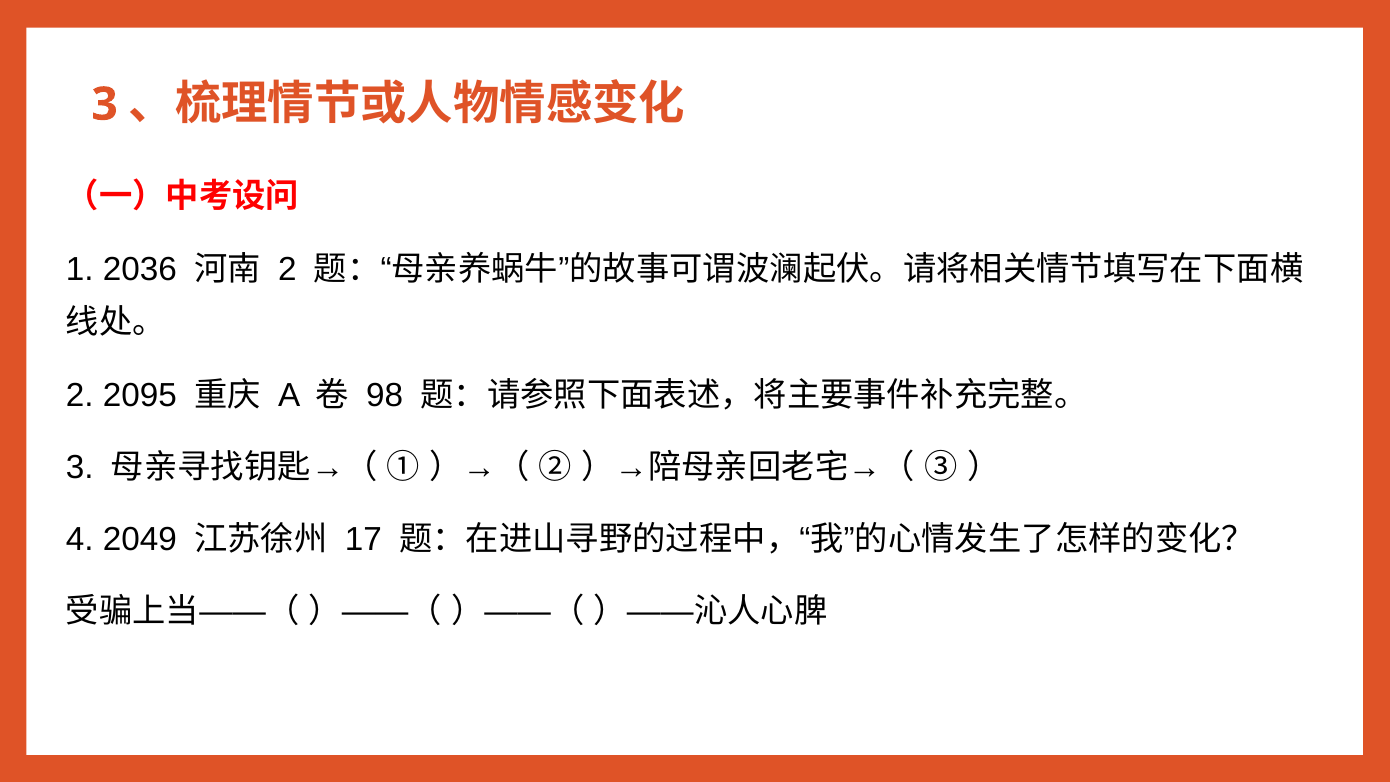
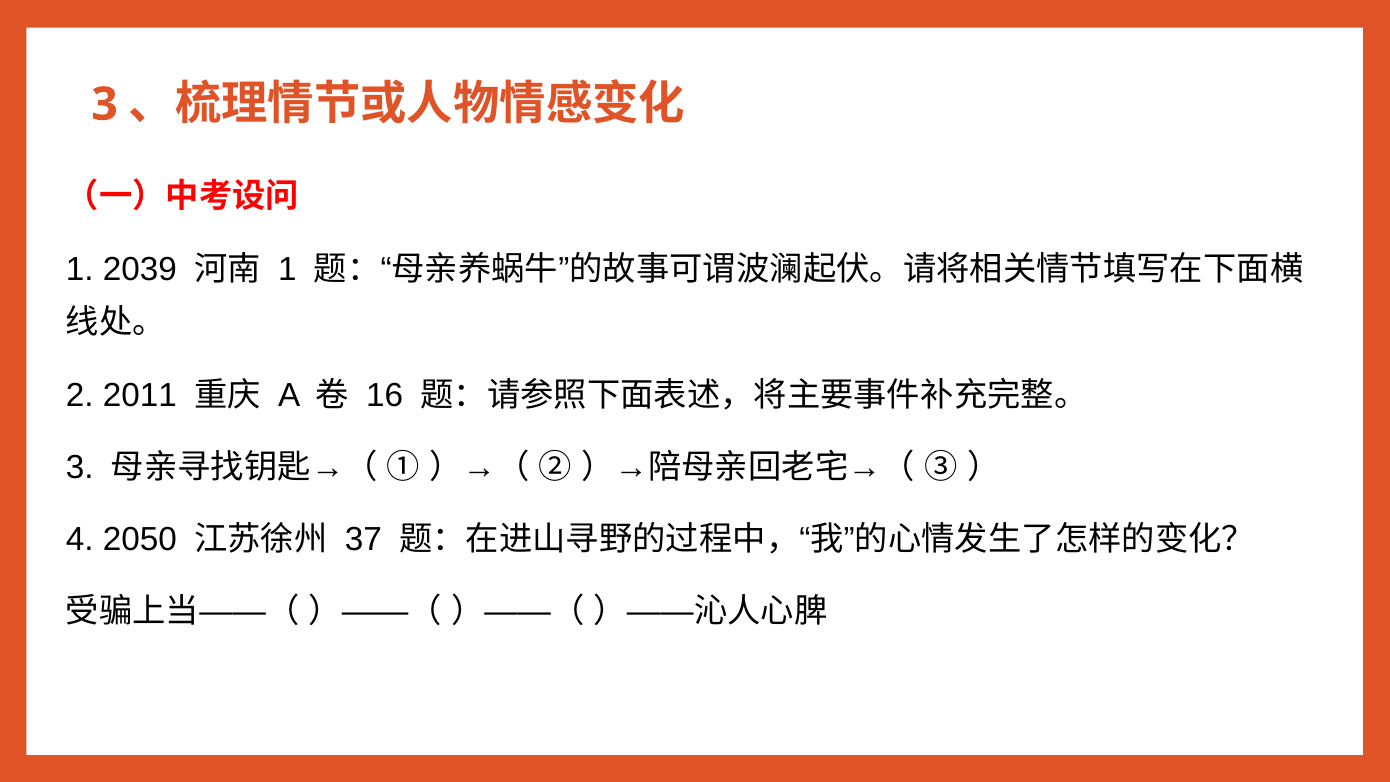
2036: 2036 -> 2039
2 at (287, 269): 2 -> 1
2095: 2095 -> 2011
98: 98 -> 16
2049: 2049 -> 2050
17: 17 -> 37
